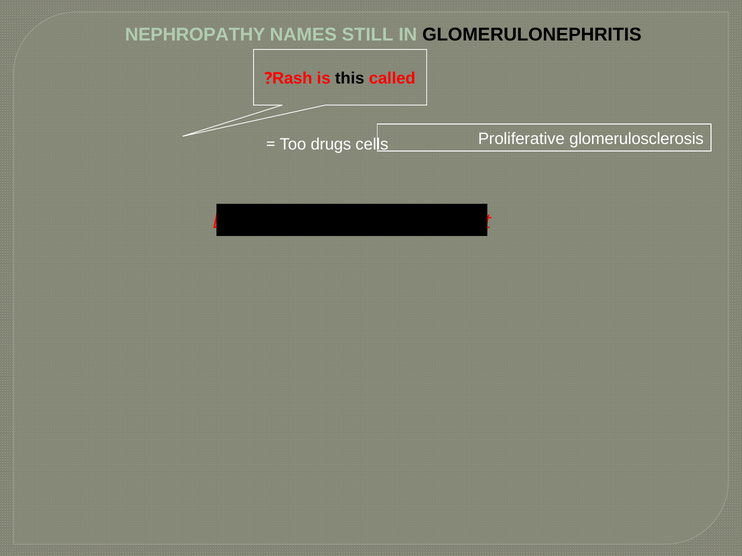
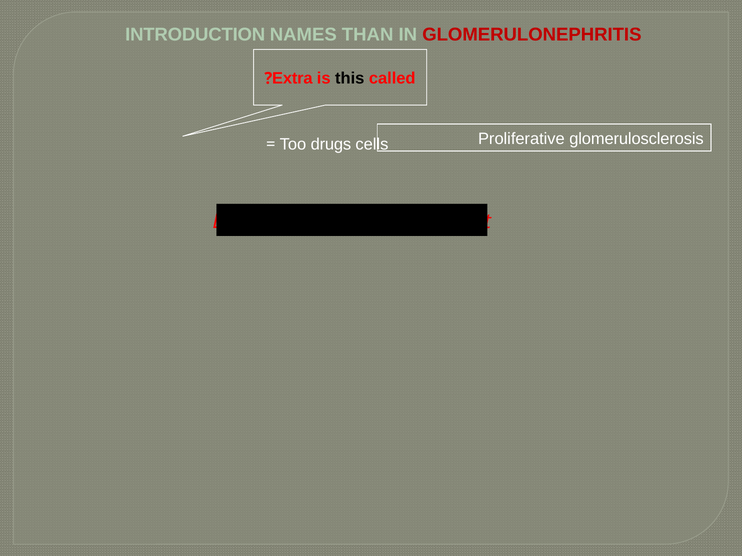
NEPHROPATHY: NEPHROPATHY -> INTRODUCTION
STILL: STILL -> THAN
GLOMERULONEPHRITIS colour: black -> red
Rash: Rash -> Extra
